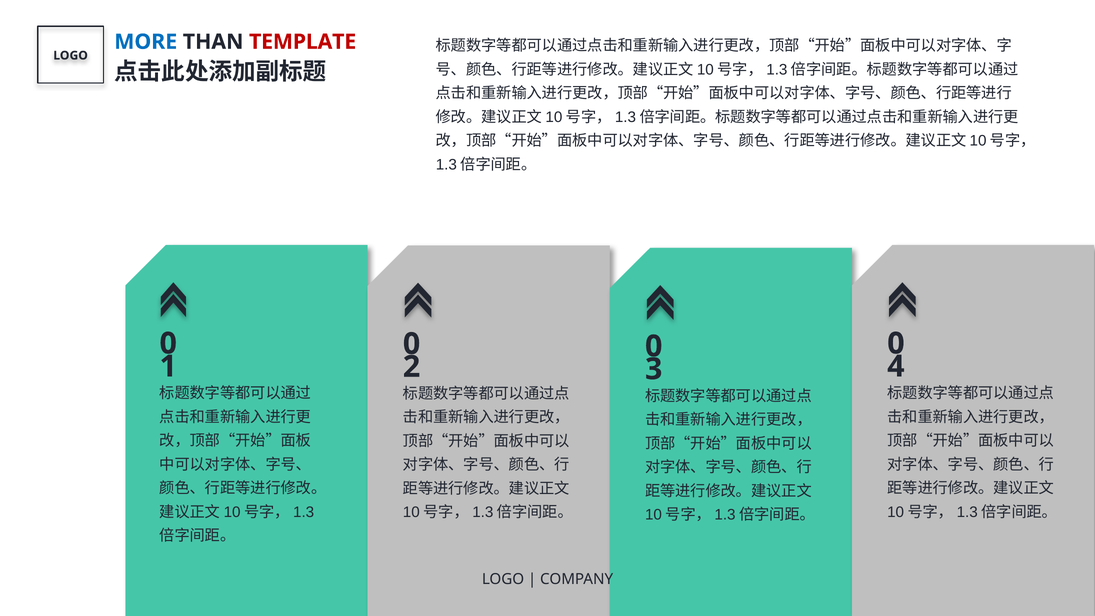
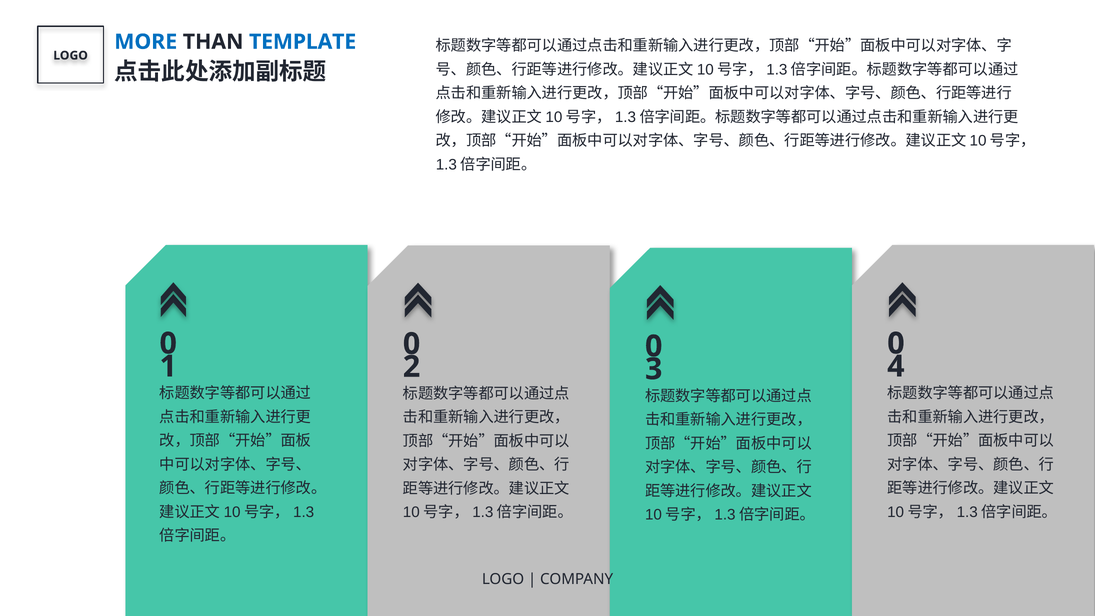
TEMPLATE colour: red -> blue
